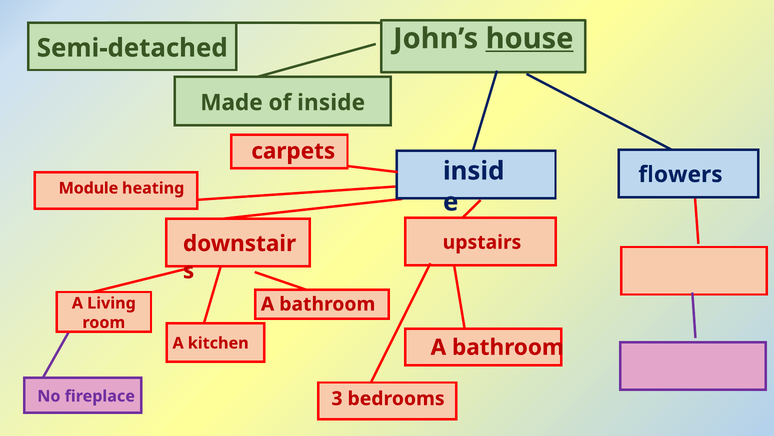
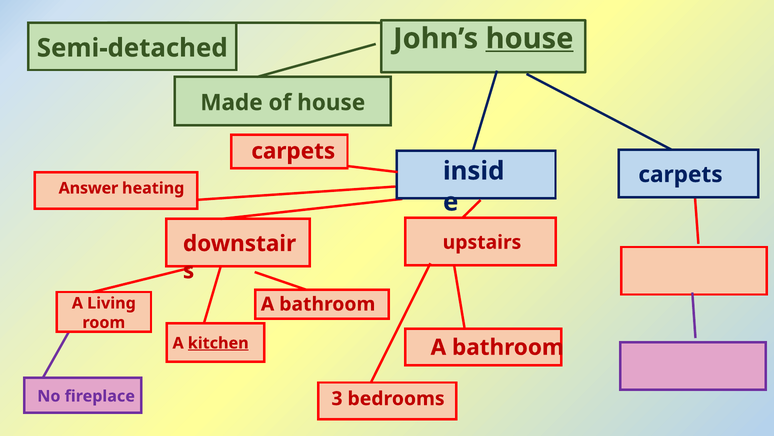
of inside: inside -> house
flowers at (680, 174): flowers -> carpets
Module: Module -> Answer
kitchen underline: none -> present
